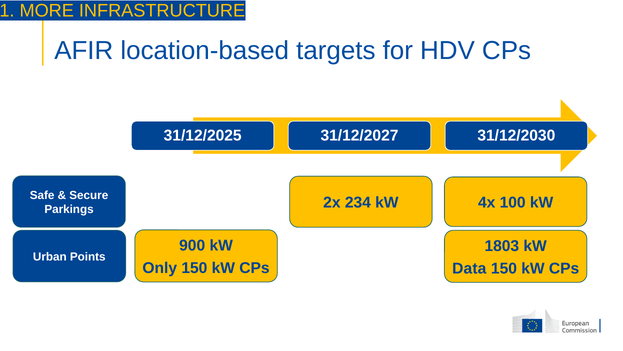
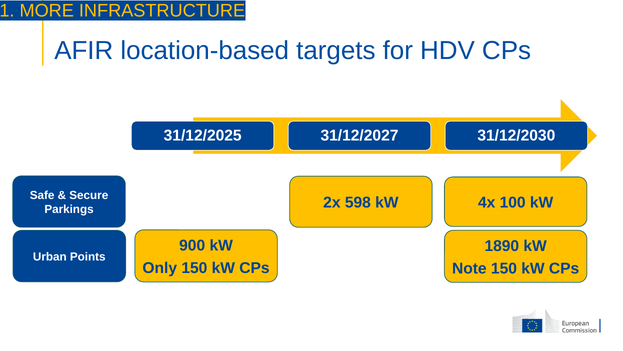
234: 234 -> 598
1803: 1803 -> 1890
Data: Data -> Note
